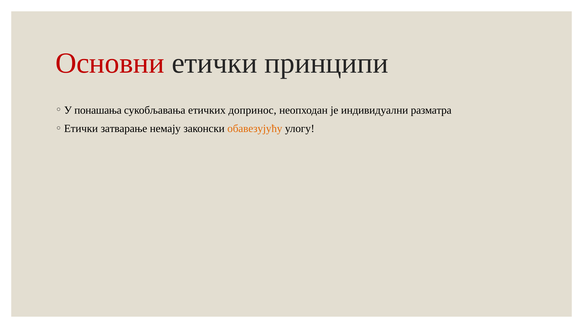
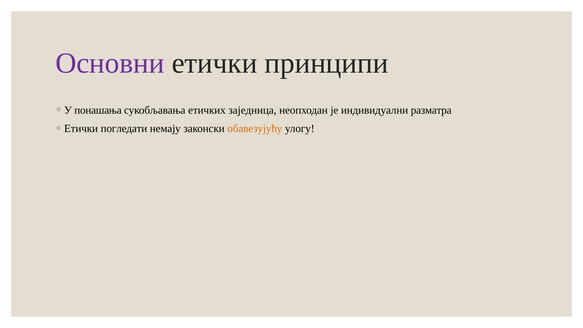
Основни colour: red -> purple
допринос: допринос -> заједница
затварање: затварање -> погледати
